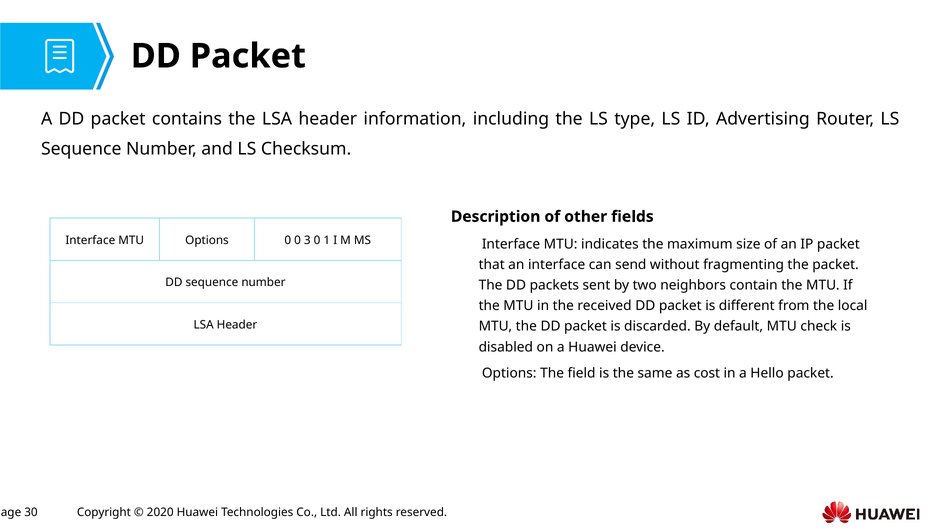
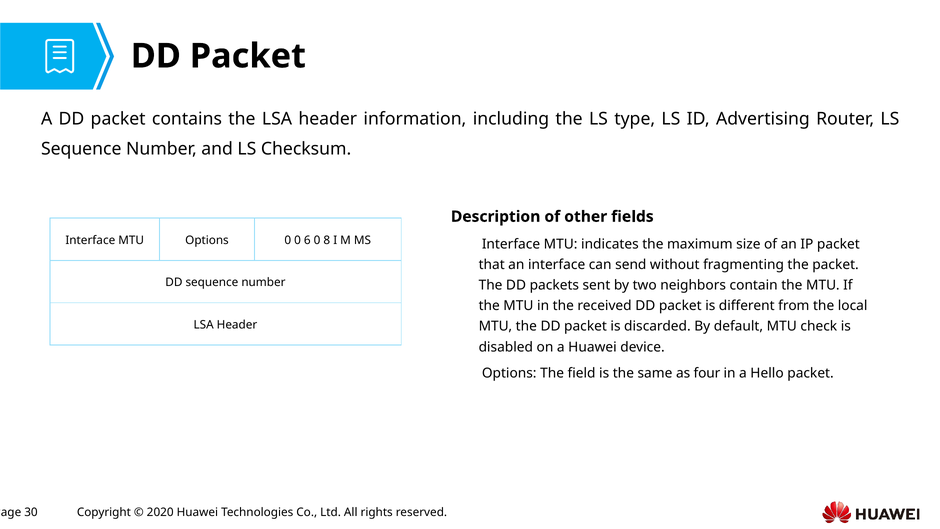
3: 3 -> 6
1: 1 -> 8
cost: cost -> four
